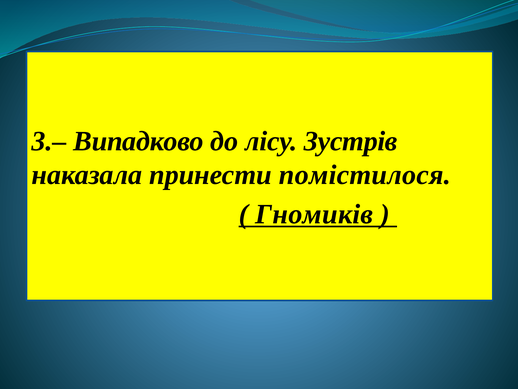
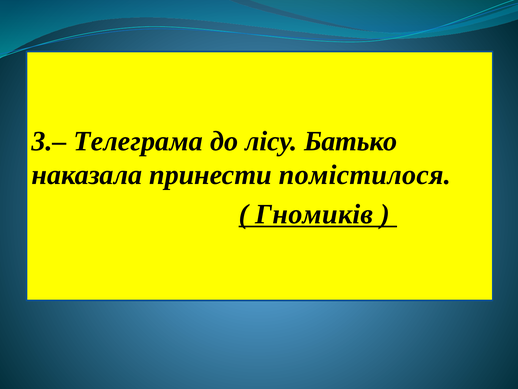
Випадково: Випадково -> Телеграма
Зустрів: Зустрів -> Батько
